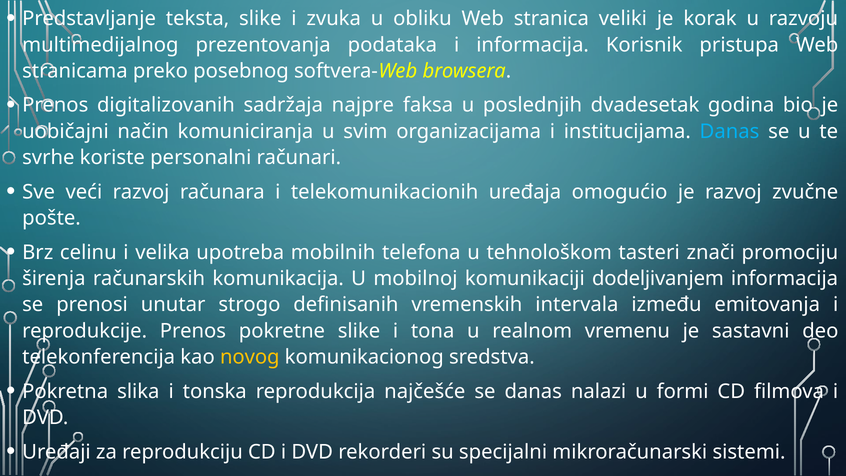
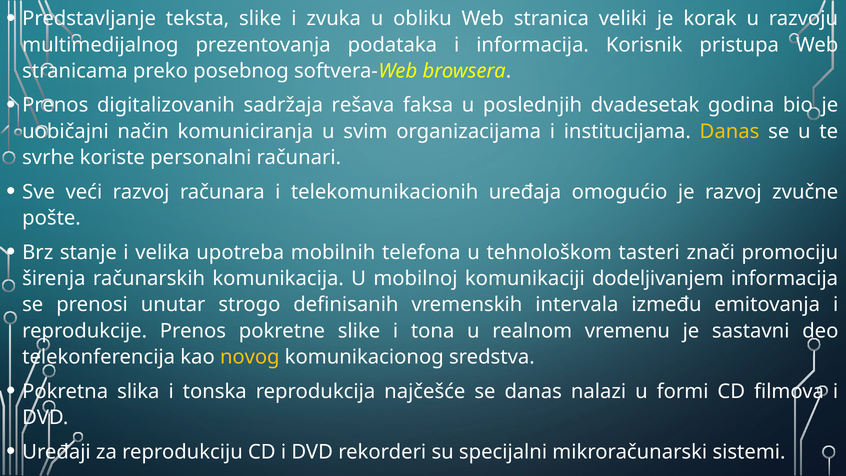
najpre: najpre -> rešava
Danas at (730, 132) colour: light blue -> yellow
celinu: celinu -> stanje
